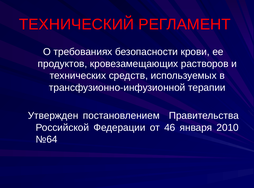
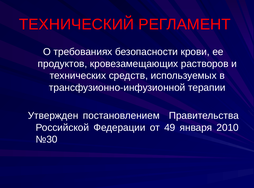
46: 46 -> 49
№64: №64 -> №30
